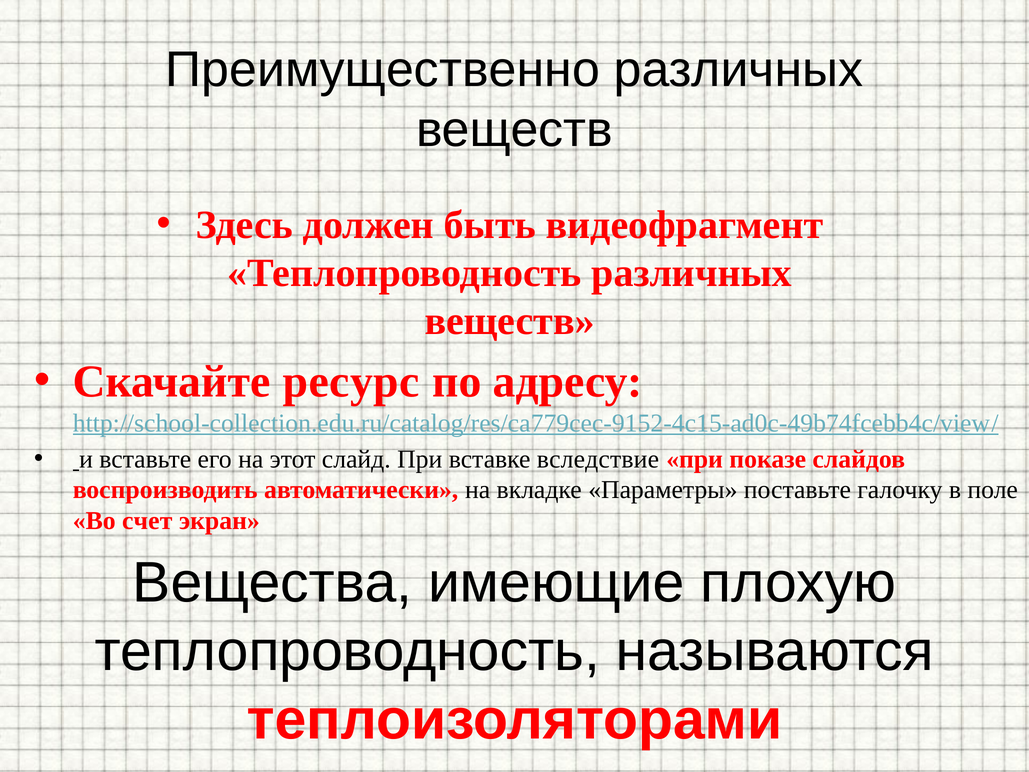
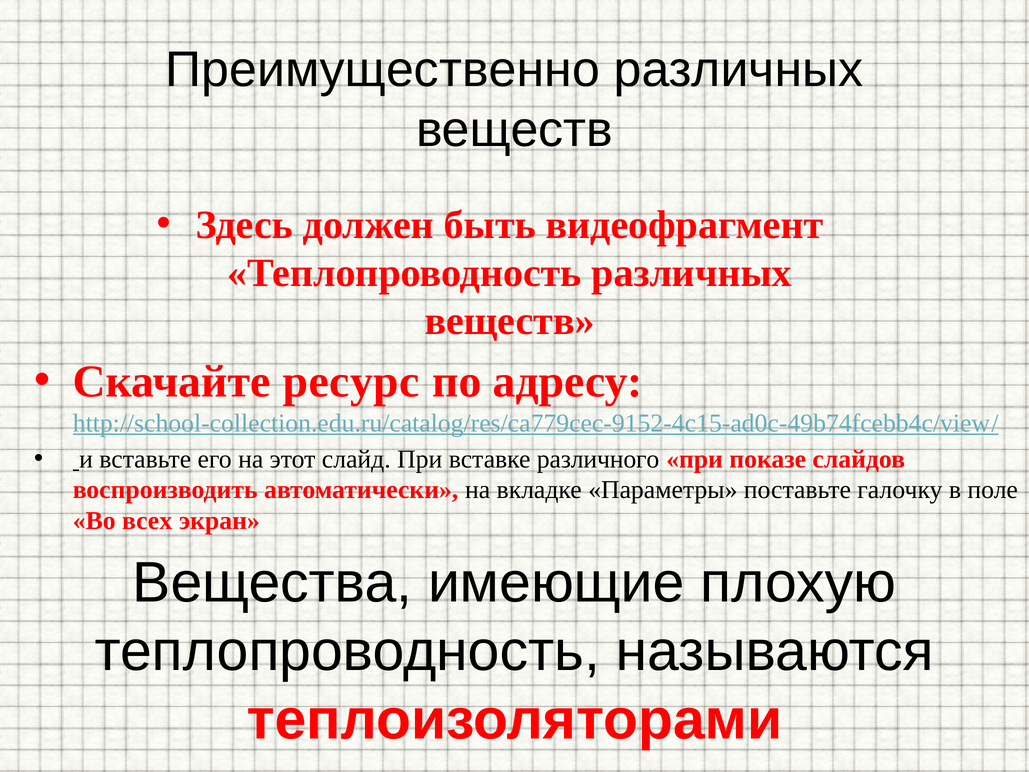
вследствие: вследствие -> различного
счет: счет -> всех
